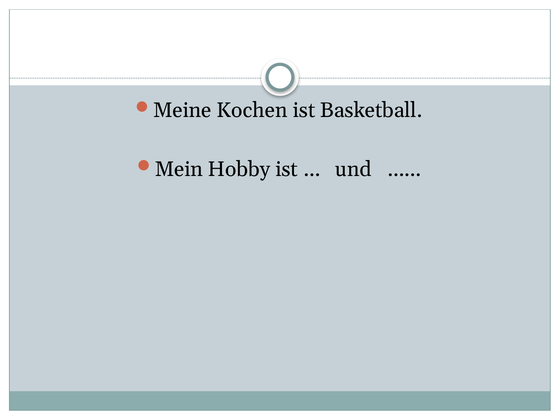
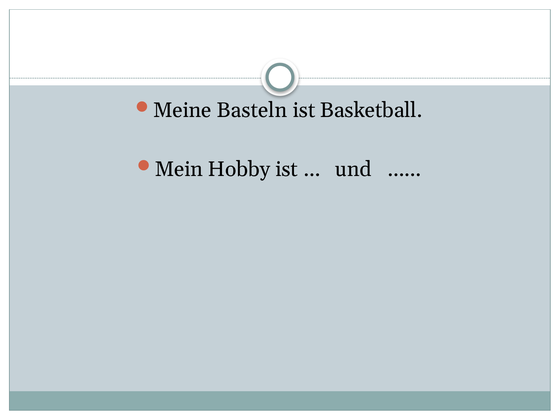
Kochen: Kochen -> Basteln
